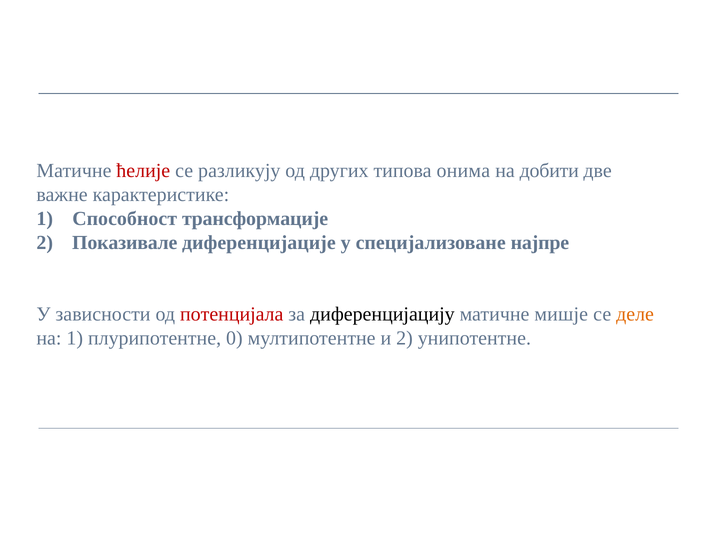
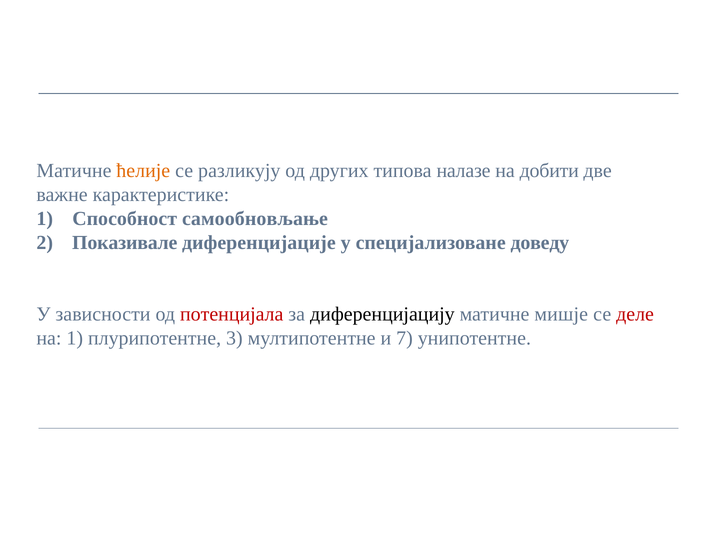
ћелије colour: red -> orange
онима: онима -> налазе
трансформације: трансформације -> самообновљање
најпре: најпре -> доведу
деле colour: orange -> red
0: 0 -> 3
и 2: 2 -> 7
